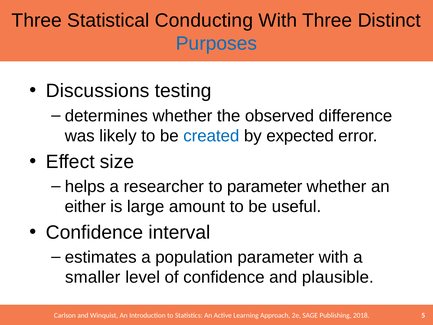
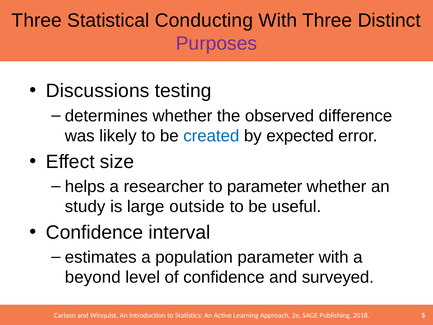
Purposes colour: blue -> purple
either: either -> study
amount: amount -> outside
smaller: smaller -> beyond
plausible: plausible -> surveyed
